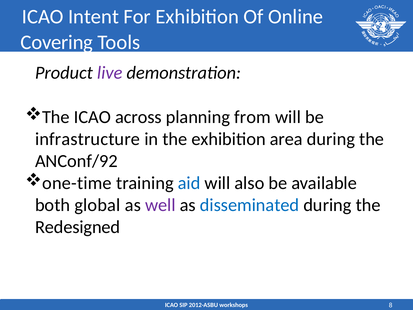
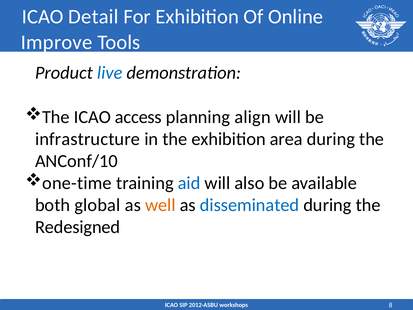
Intent: Intent -> Detail
Covering: Covering -> Improve
live colour: purple -> blue
across: across -> access
from: from -> align
ANConf/92: ANConf/92 -> ANConf/10
well colour: purple -> orange
